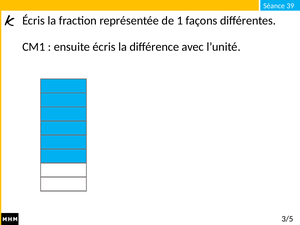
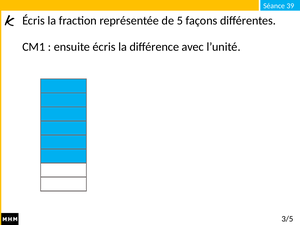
1: 1 -> 5
